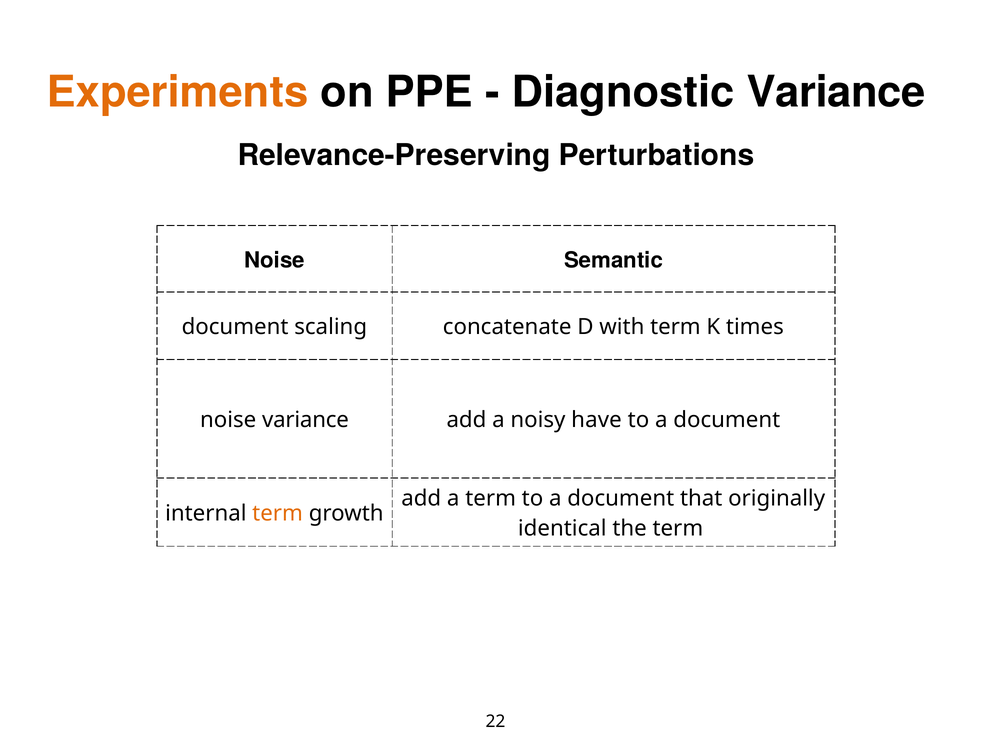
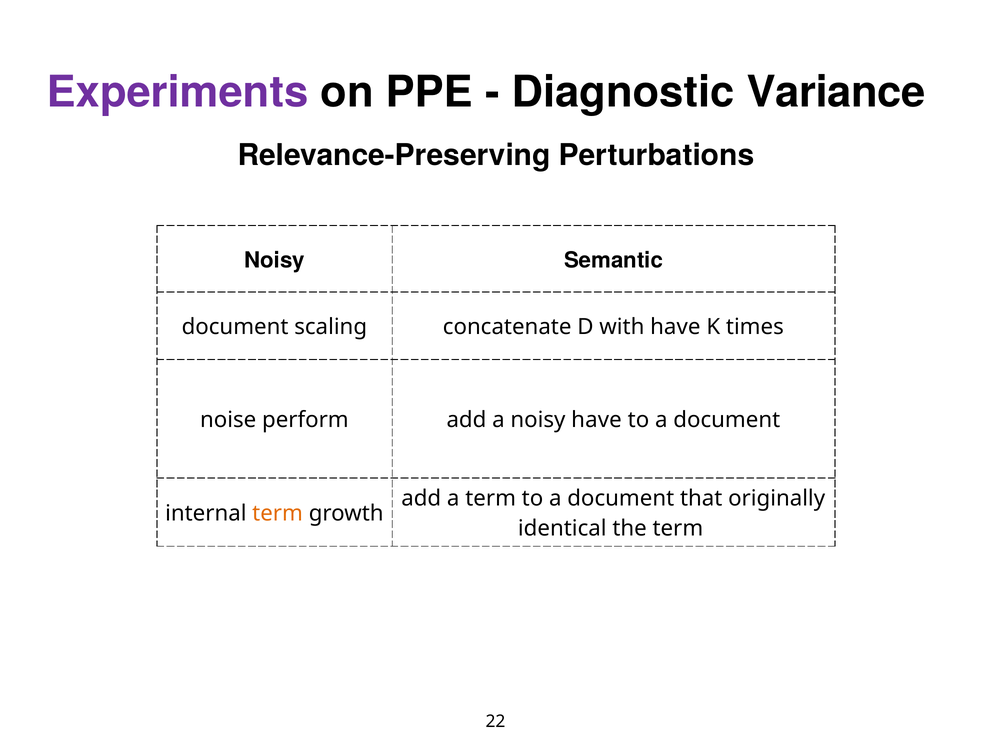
Experiments colour: orange -> purple
Noise at (274, 261): Noise -> Noisy
with term: term -> have
noise variance: variance -> perform
